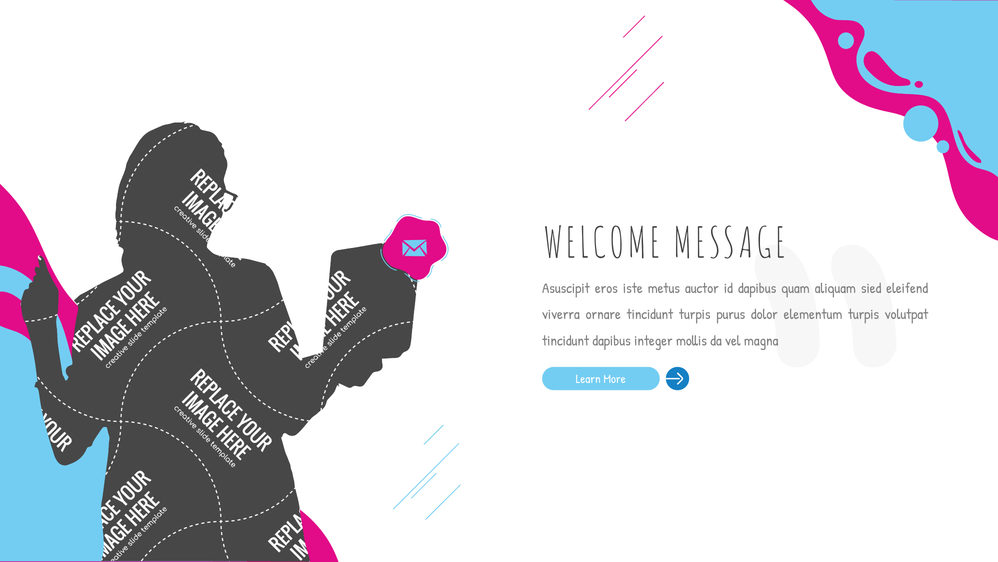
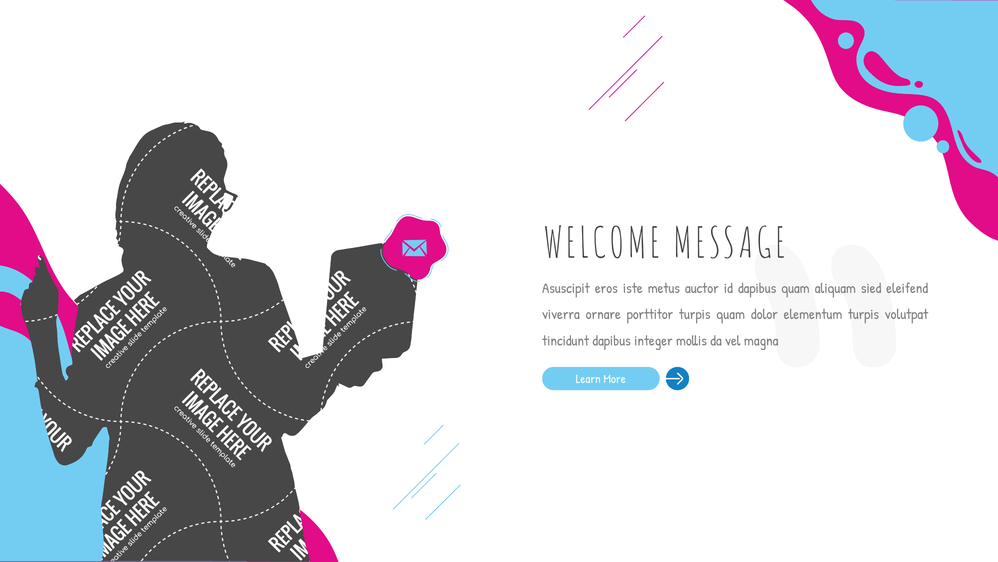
ornare tincidunt: tincidunt -> porttitor
turpis purus: purus -> quam
